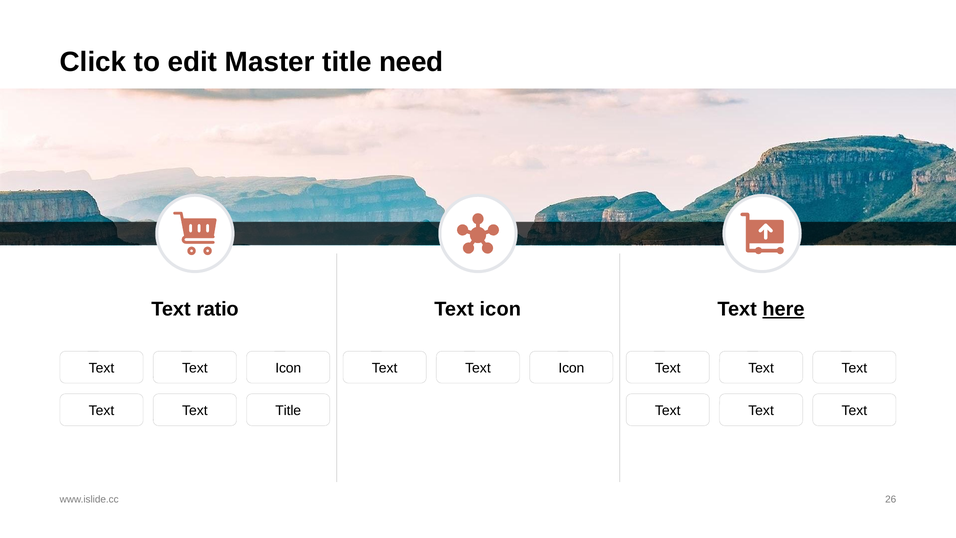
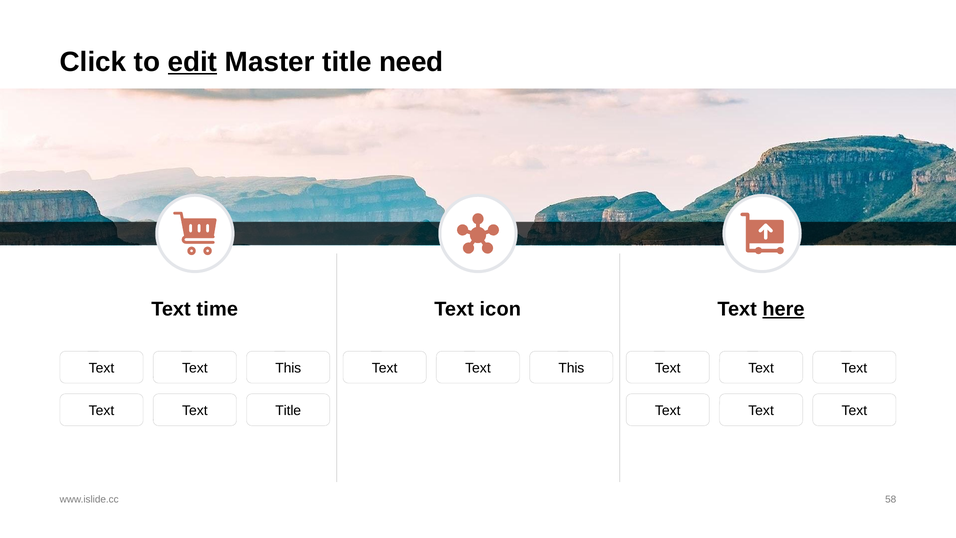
edit underline: none -> present
ratio: ratio -> time
Icon at (288, 368): Icon -> This
Icon at (571, 368): Icon -> This
26: 26 -> 58
